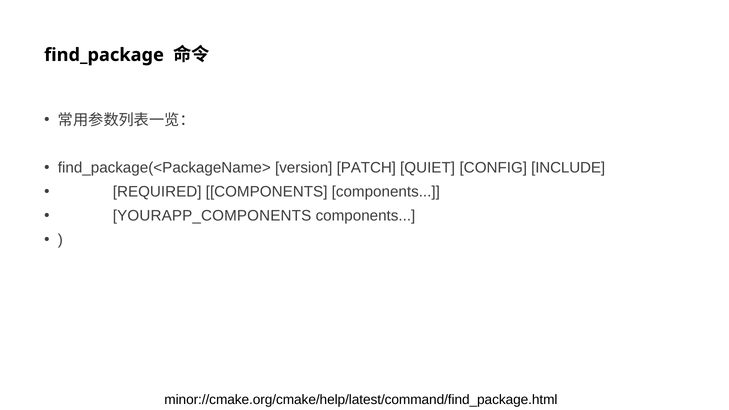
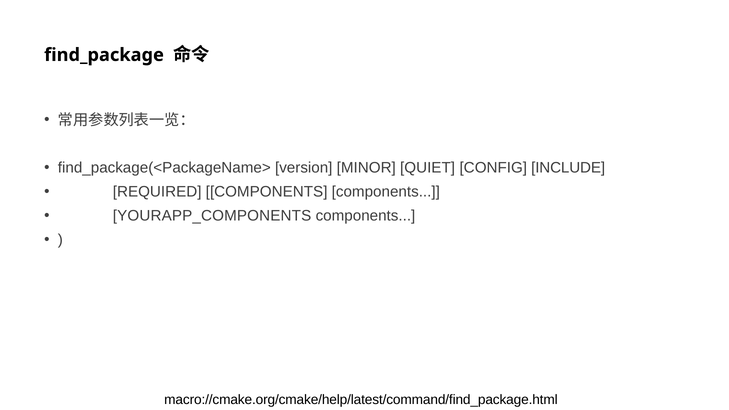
PATCH: PATCH -> MINOR
minor://cmake.org/cmake/help/latest/command/find_package.html: minor://cmake.org/cmake/help/latest/command/find_package.html -> macro://cmake.org/cmake/help/latest/command/find_package.html
